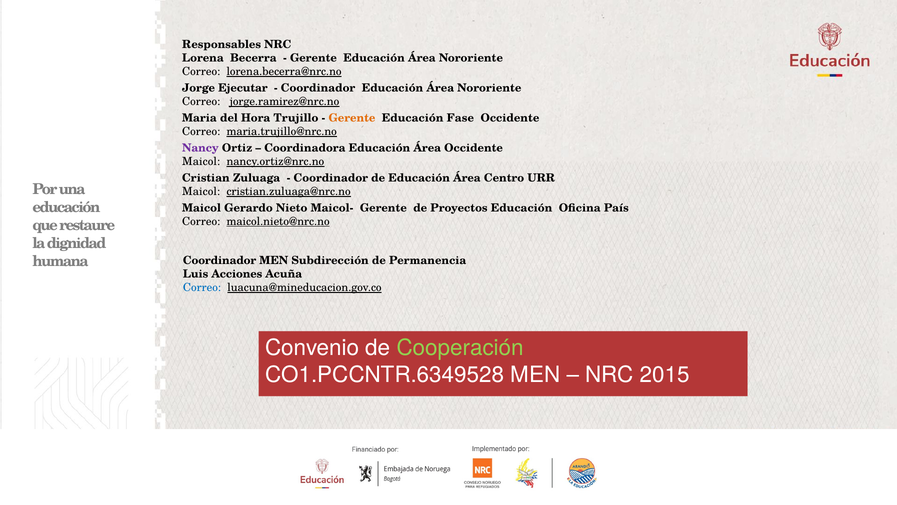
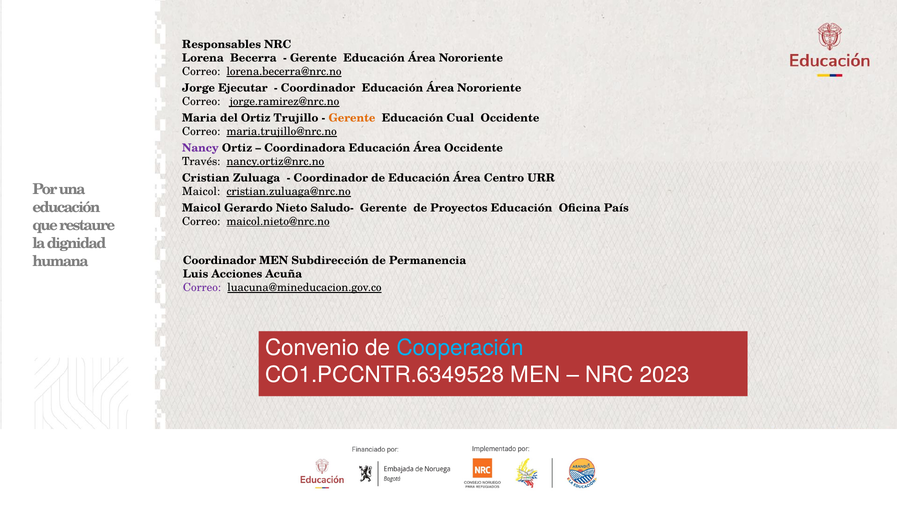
del Hora: Hora -> Ortiz
Fase: Fase -> Cual
Maicol at (201, 161): Maicol -> Través
Maicol-: Maicol- -> Saludo-
Correo at (202, 287) colour: blue -> purple
Cooperación colour: light green -> light blue
2015: 2015 -> 2023
